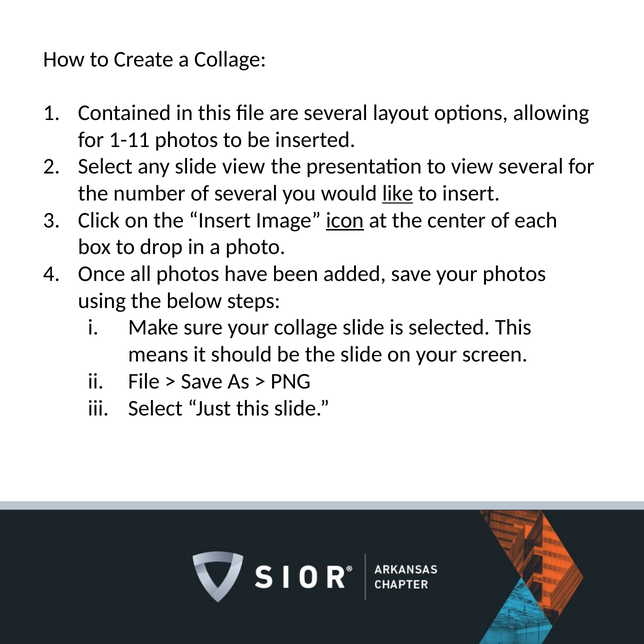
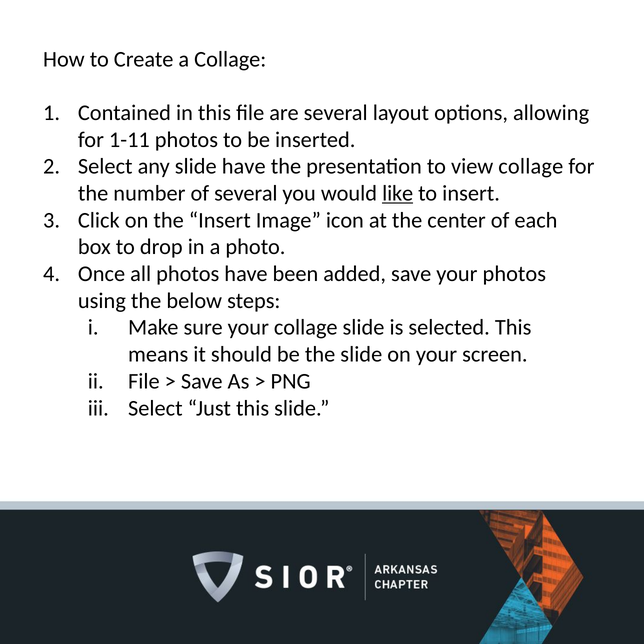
slide view: view -> have
view several: several -> collage
icon underline: present -> none
